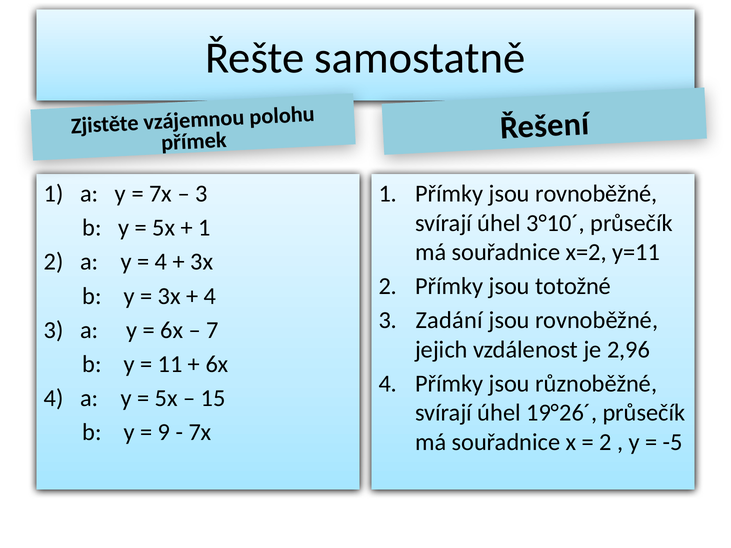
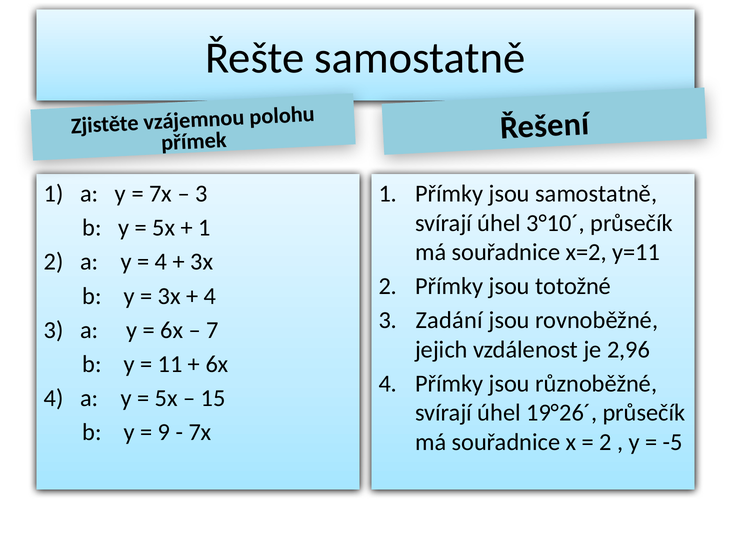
Přímky jsou rovnoběžné: rovnoběžné -> samostatně
